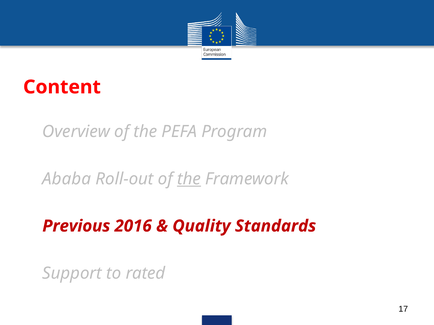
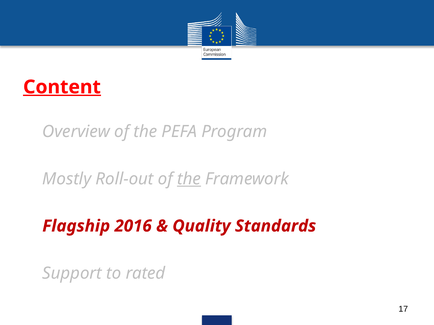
Content underline: none -> present
Ababa: Ababa -> Mostly
Previous: Previous -> Flagship
